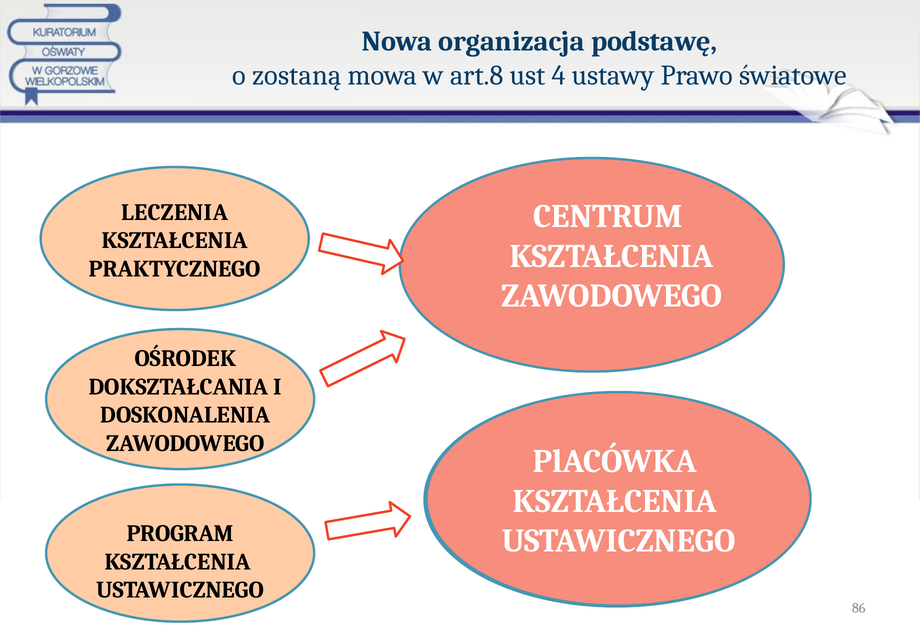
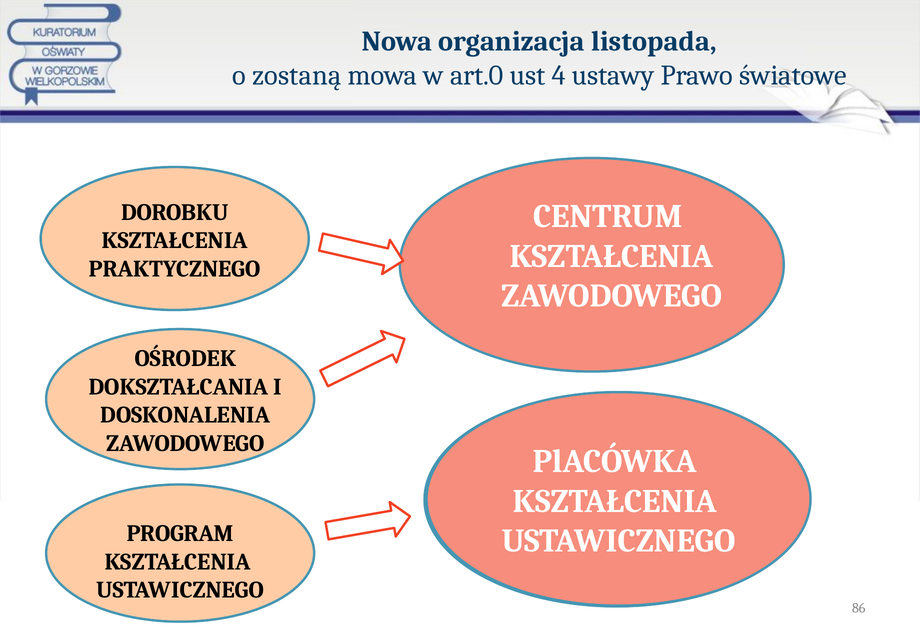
podstawę: podstawę -> listopada
art.8: art.8 -> art.0
LECZENIA: LECZENIA -> DOROBKU
